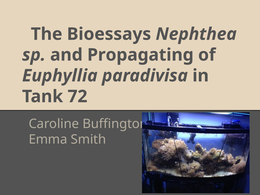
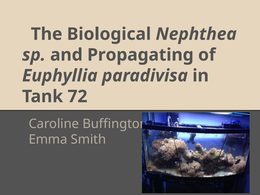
Bioessays: Bioessays -> Biological
